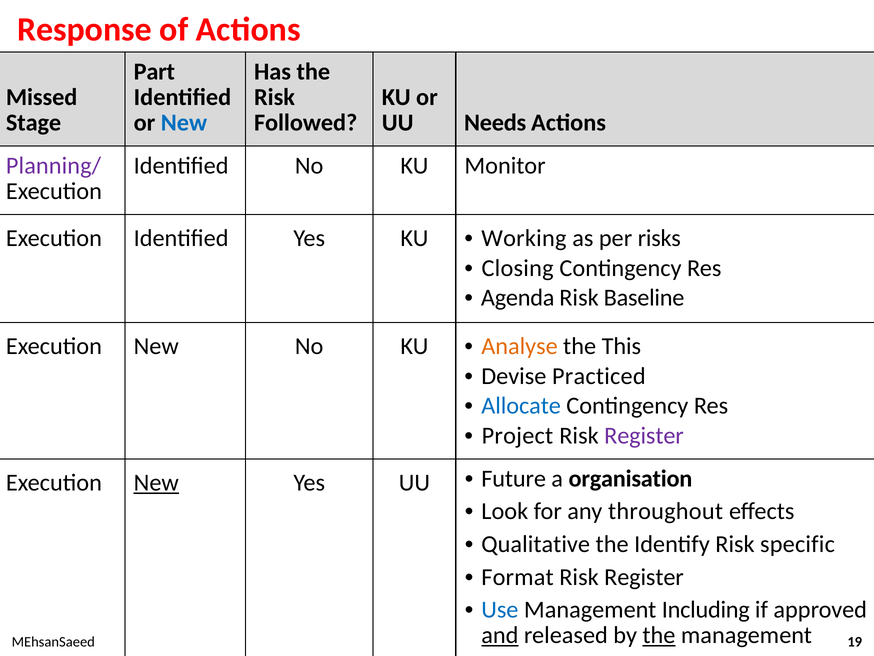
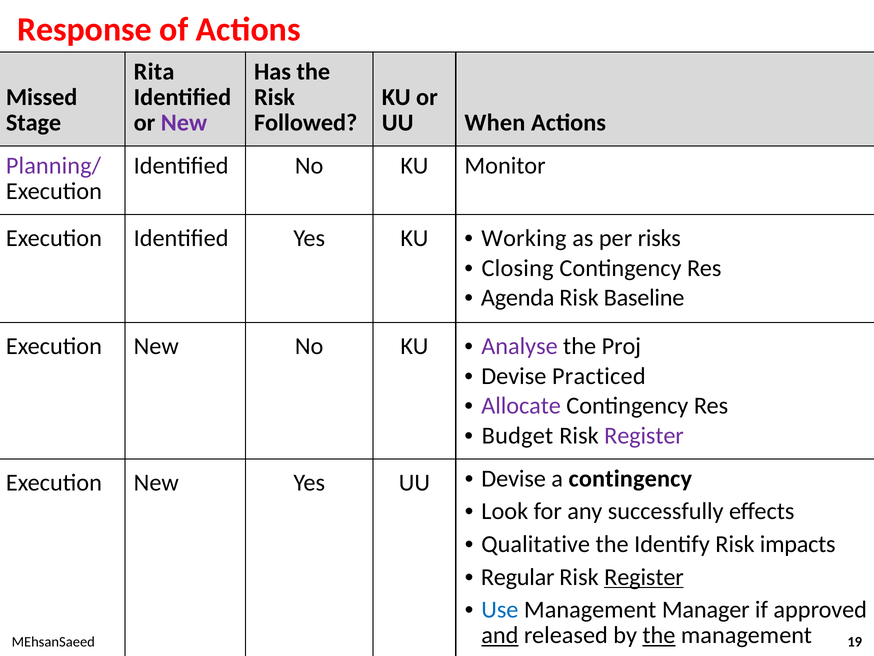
Part: Part -> Rita
New at (184, 122) colour: blue -> purple
Needs: Needs -> When
Analyse colour: orange -> purple
This: This -> Proj
Allocate colour: blue -> purple
Project: Project -> Budget
New at (156, 482) underline: present -> none
Future at (514, 478): Future -> Devise
a organisation: organisation -> contingency
throughout: throughout -> successfully
specific: specific -> impacts
Format: Format -> Regular
Register at (644, 577) underline: none -> present
Including: Including -> Manager
